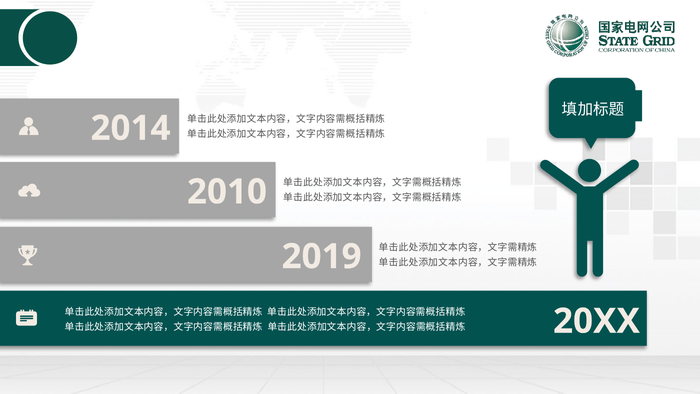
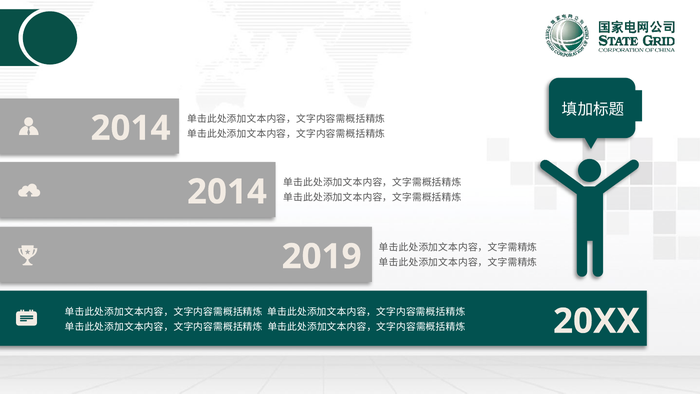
2010 at (227, 192): 2010 -> 2014
